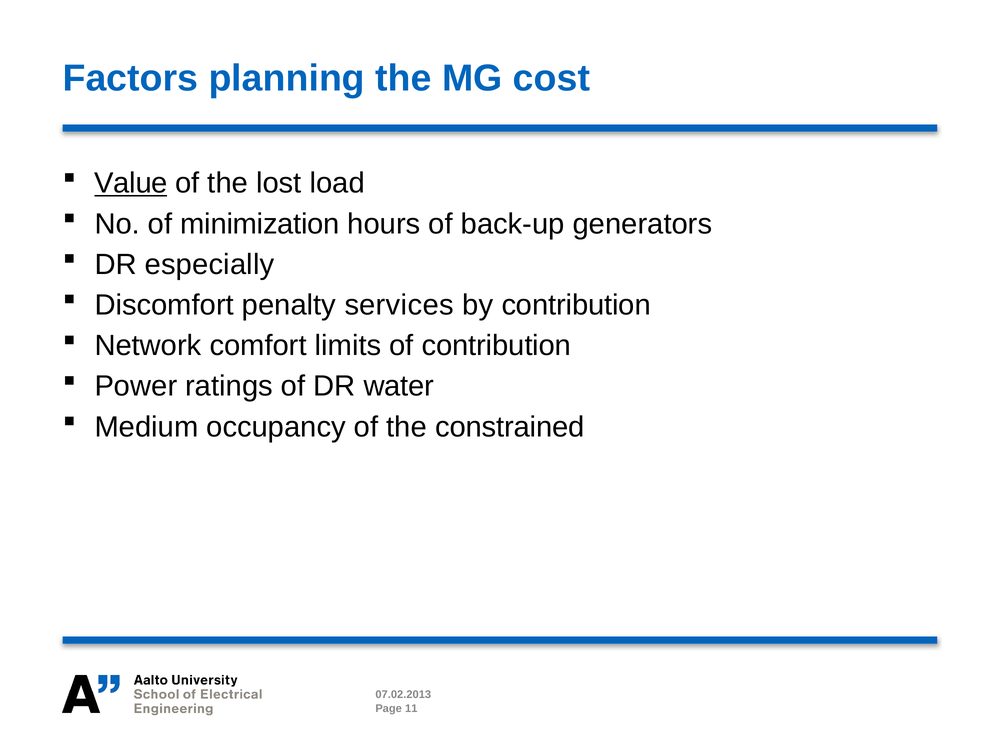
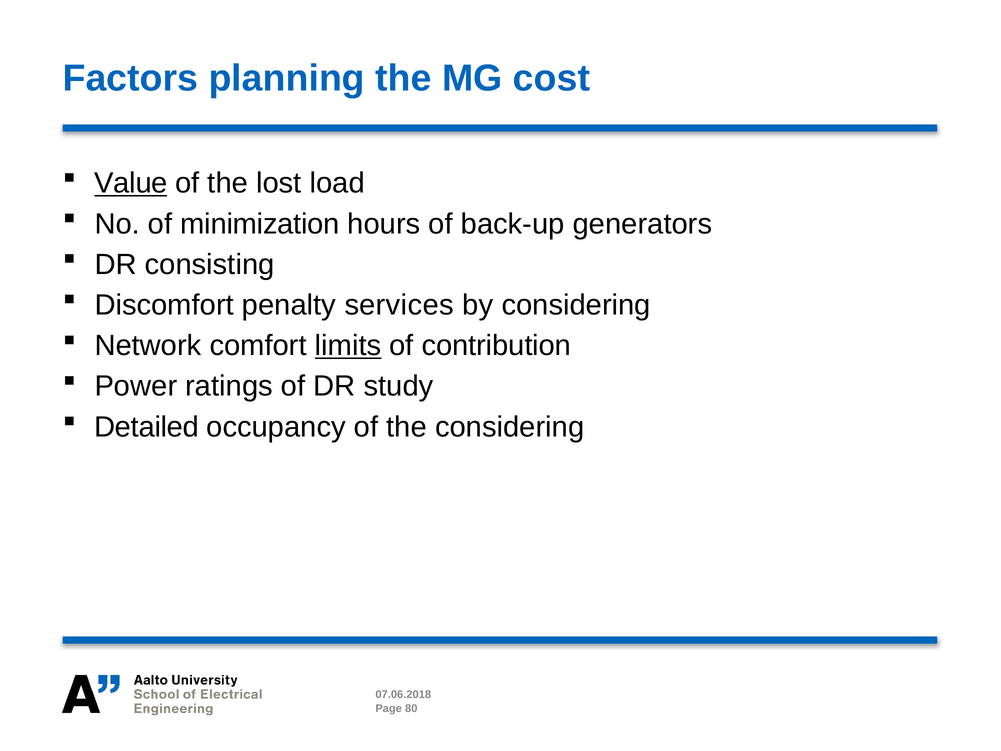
especially: especially -> consisting
by contribution: contribution -> considering
limits underline: none -> present
water: water -> study
Medium: Medium -> Detailed
the constrained: constrained -> considering
07.02.2013: 07.02.2013 -> 07.06.2018
11: 11 -> 80
